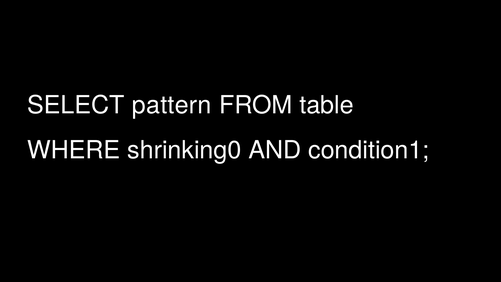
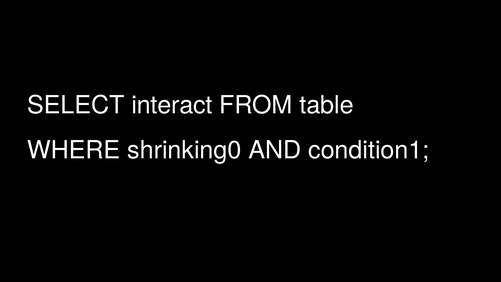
pattern: pattern -> interact
